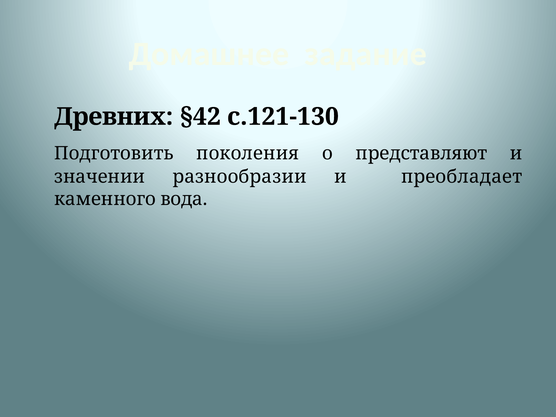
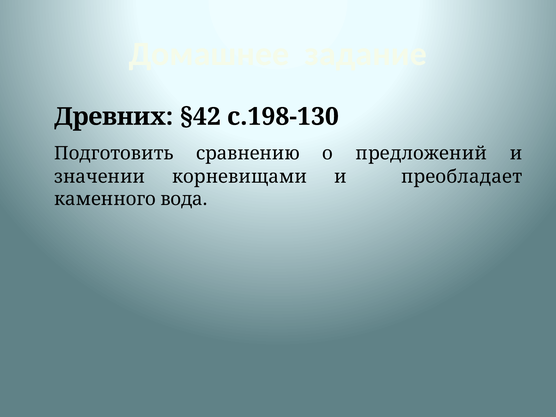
с.121-130: с.121-130 -> с.198-130
поколения: поколения -> сравнению
представляют: представляют -> предложений
разнообразии: разнообразии -> корневищами
